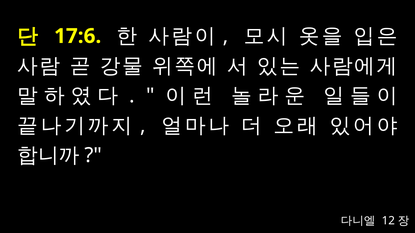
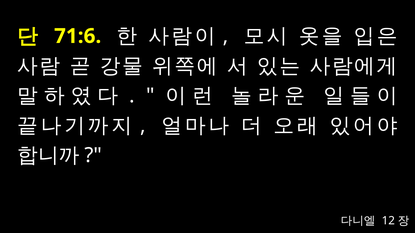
17:6: 17:6 -> 71:6
